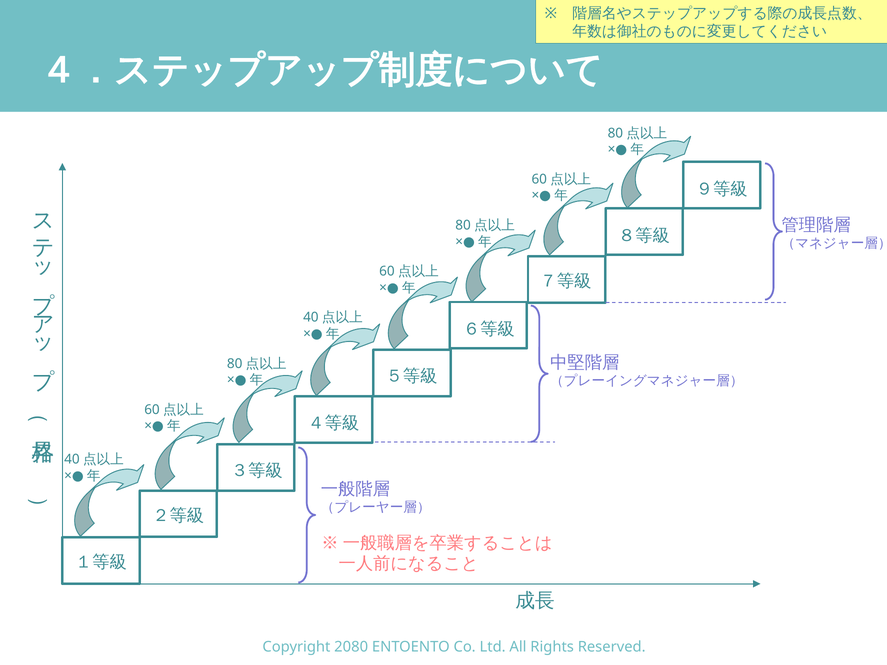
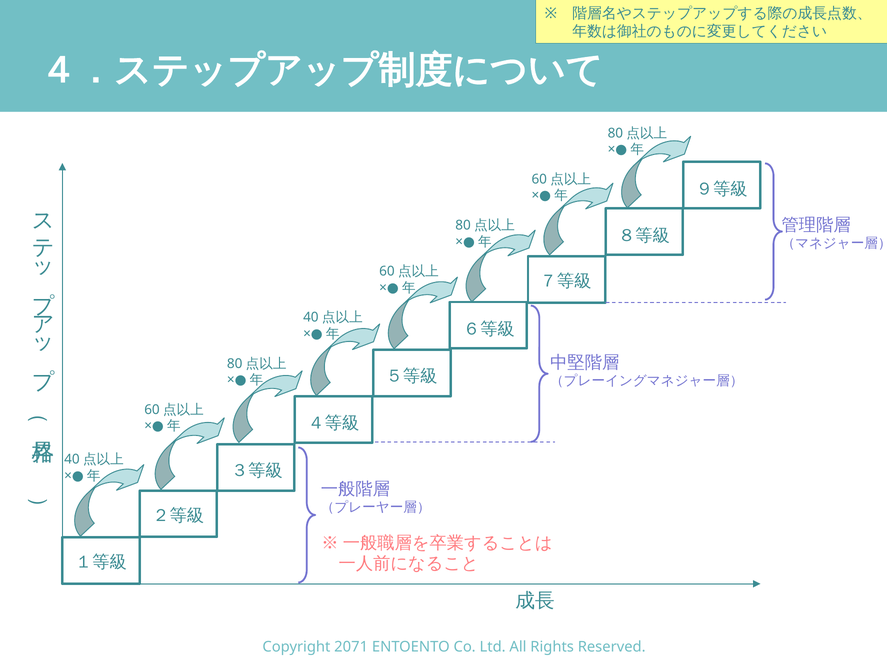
2080: 2080 -> 2071
